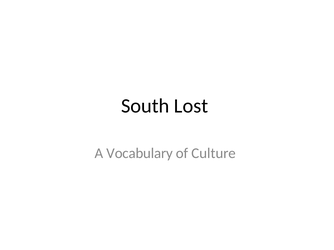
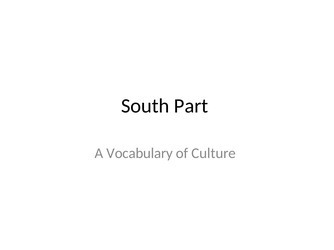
Lost: Lost -> Part
